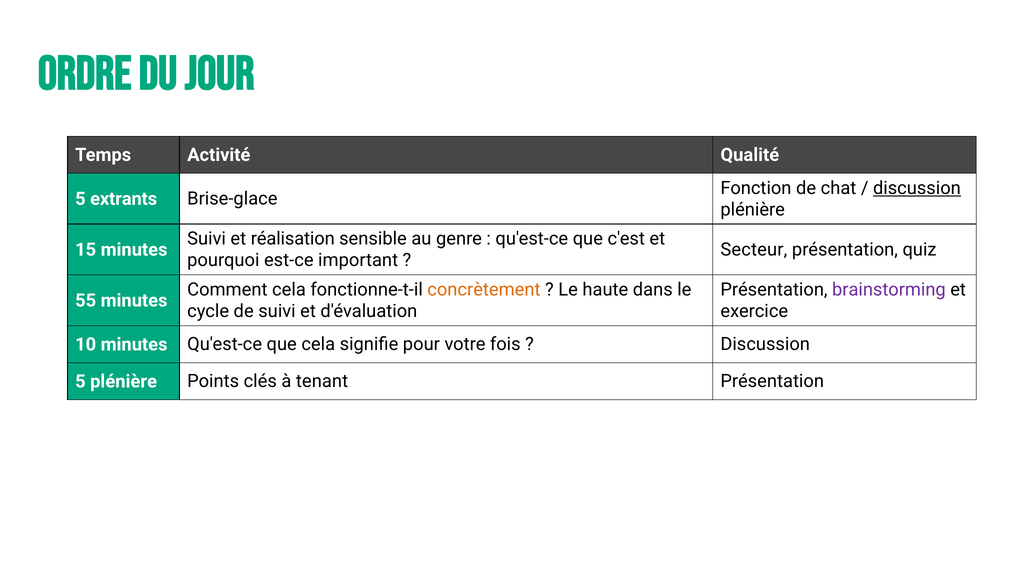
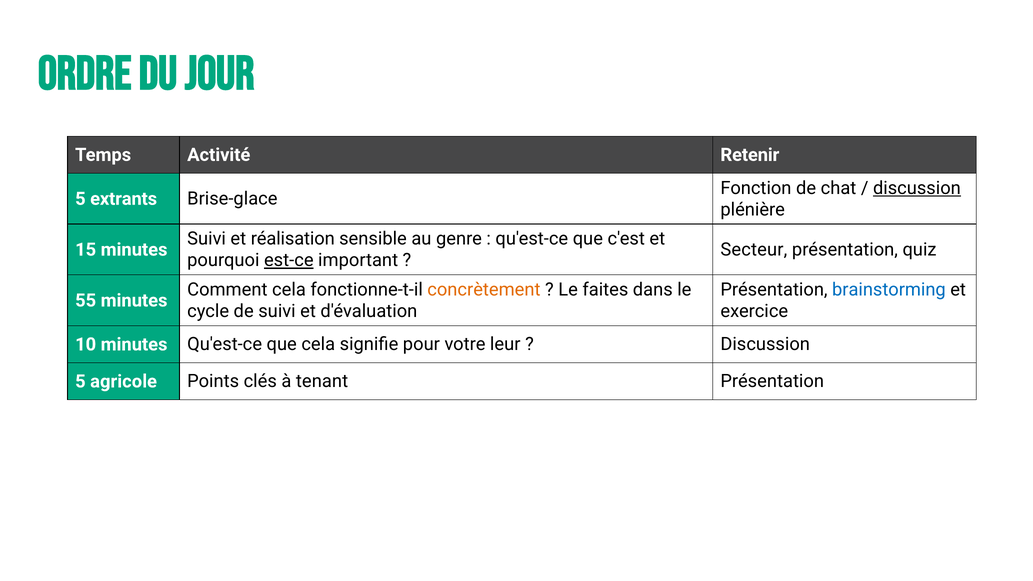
Qualité: Qualité -> Retenir
est-ce underline: none -> present
haute: haute -> faites
brainstorming colour: purple -> blue
fois: fois -> leur
5 plénière: plénière -> agricole
